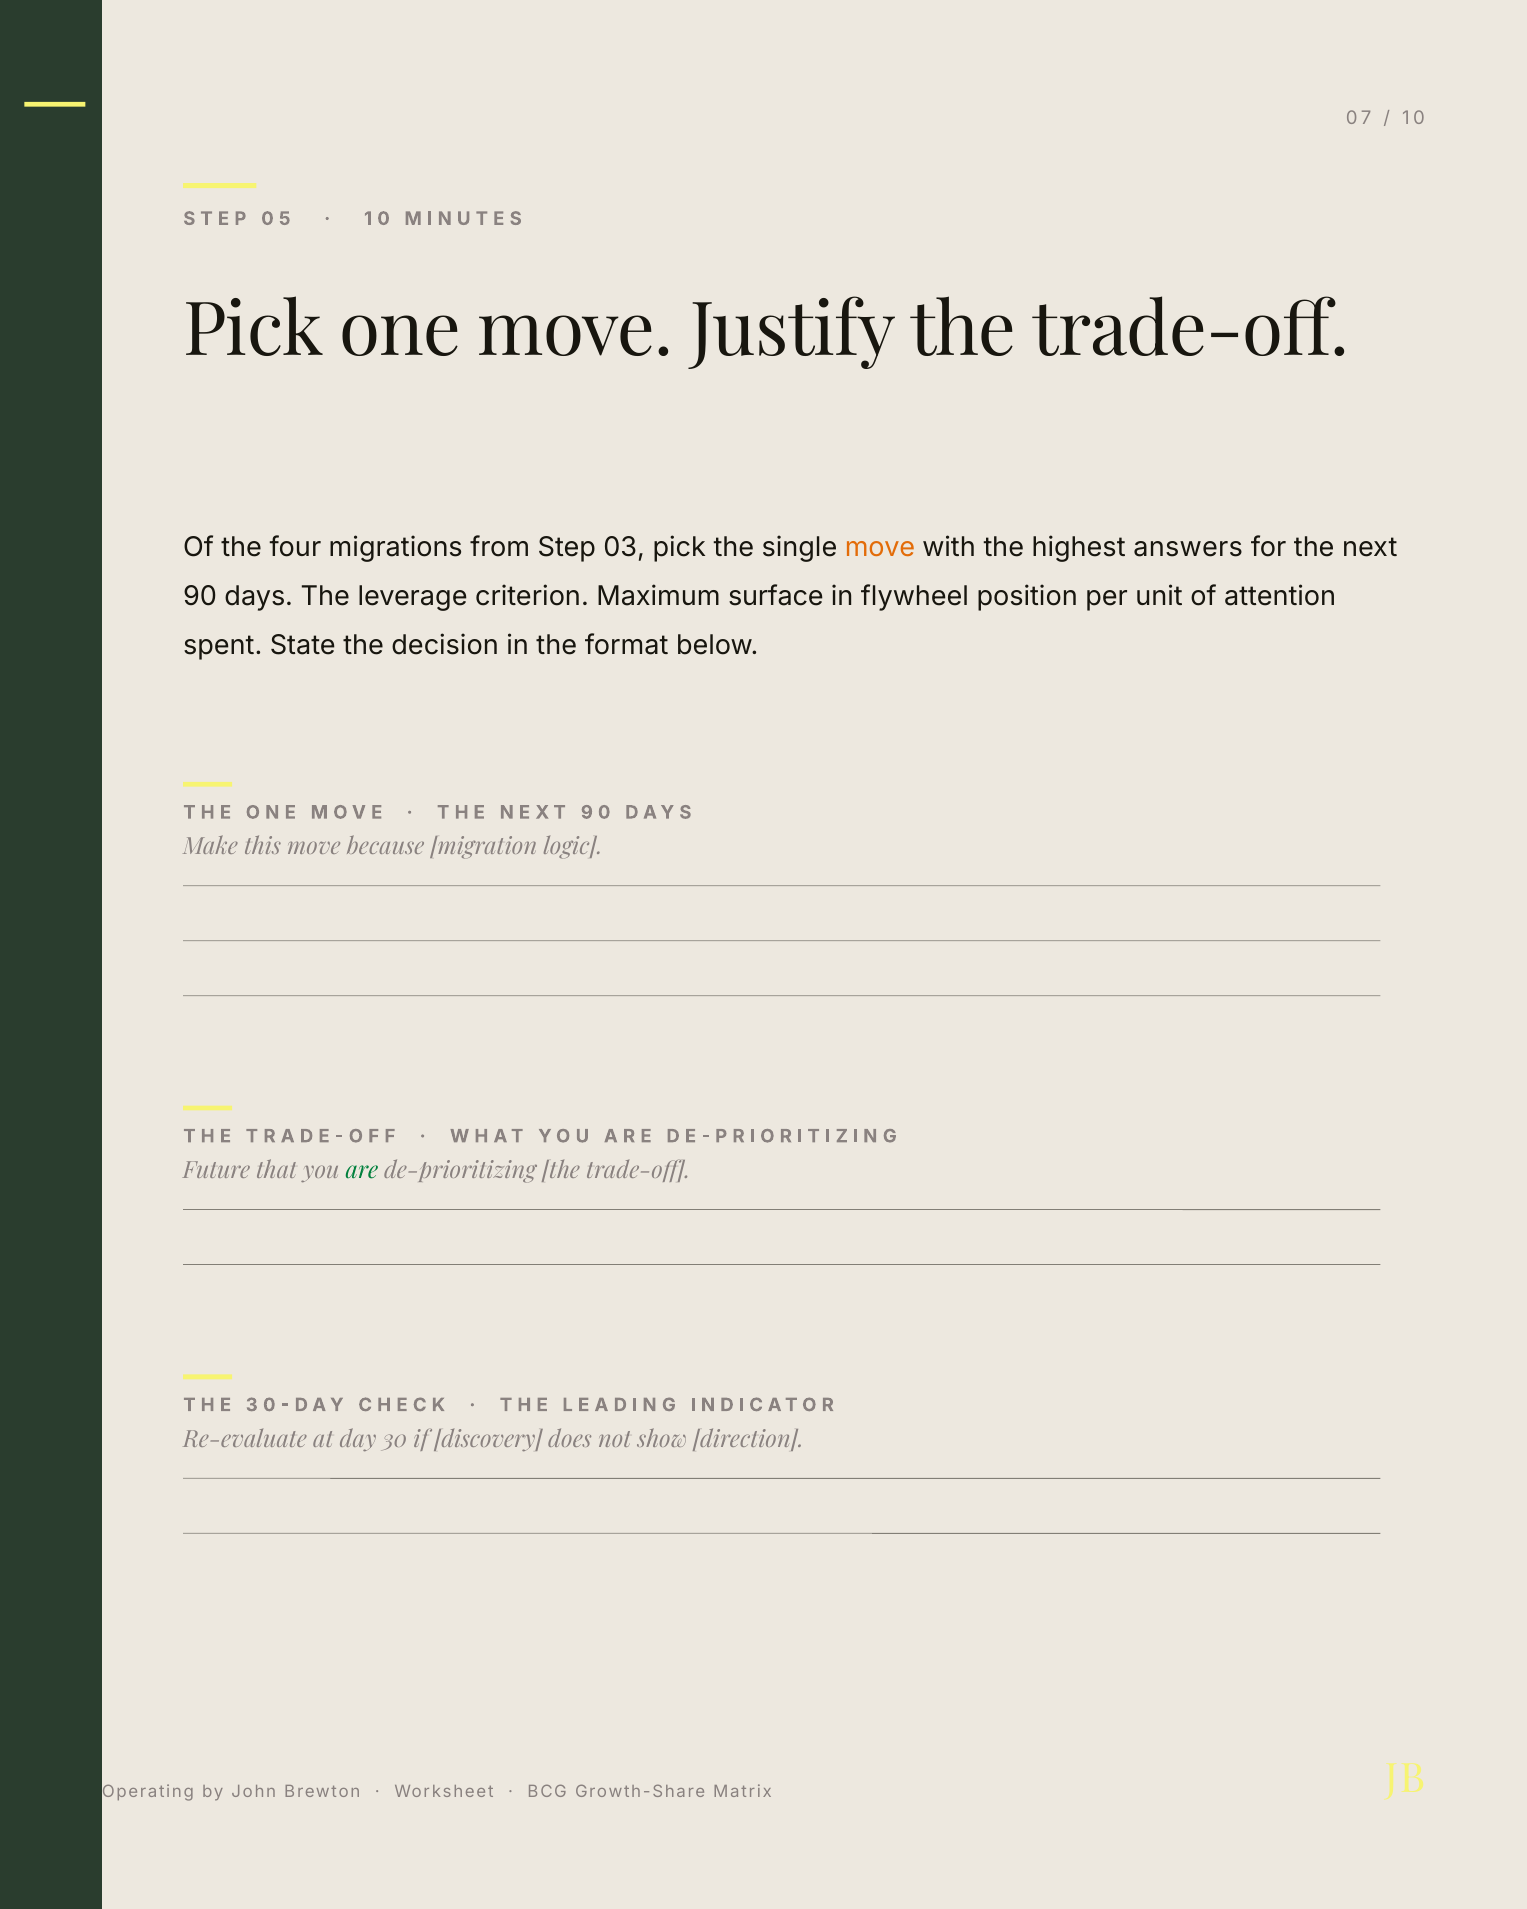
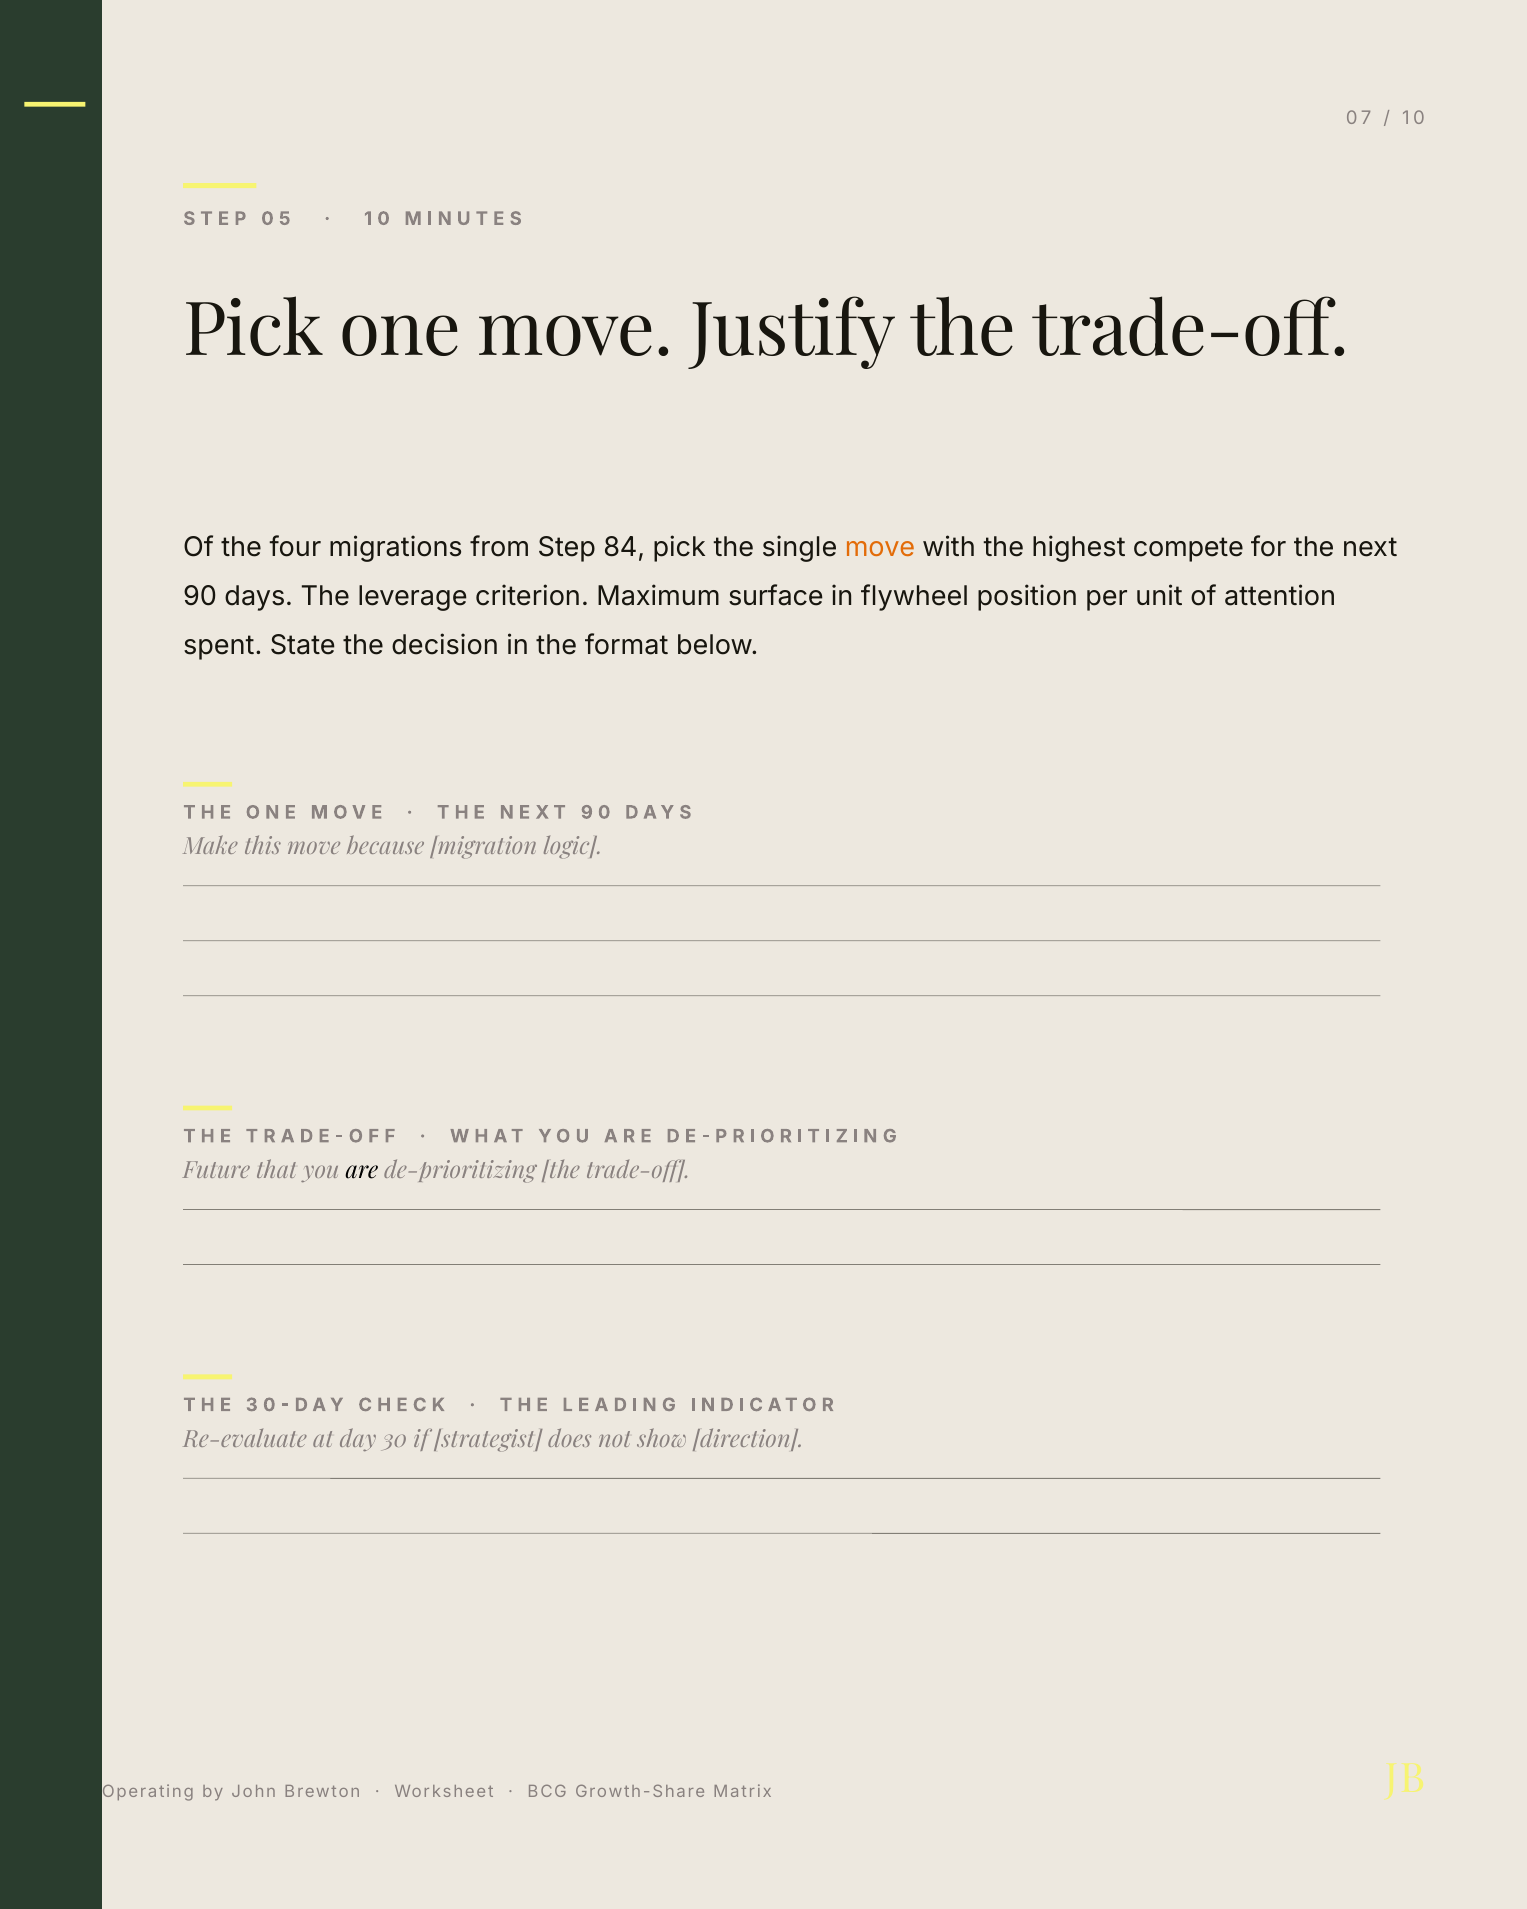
03: 03 -> 84
answers: answers -> compete
are colour: green -> black
discovery: discovery -> strategist
